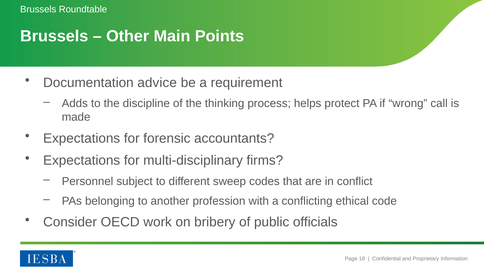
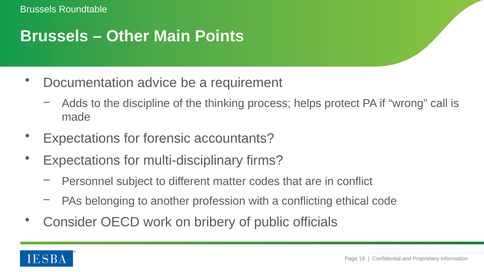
sweep: sweep -> matter
